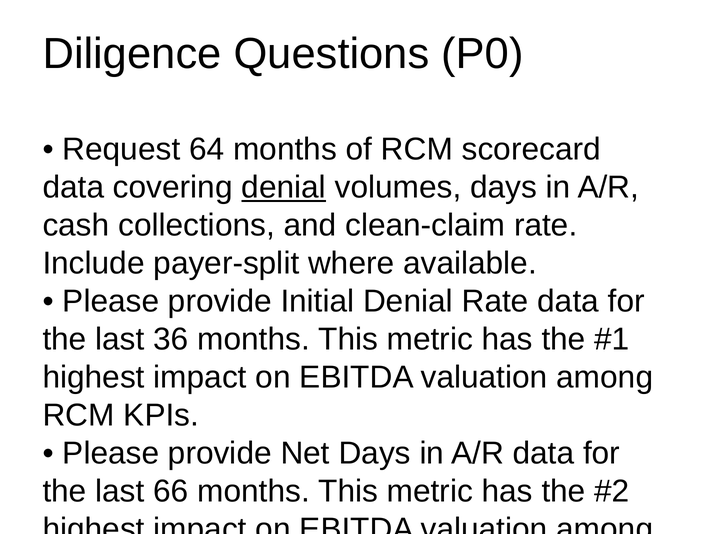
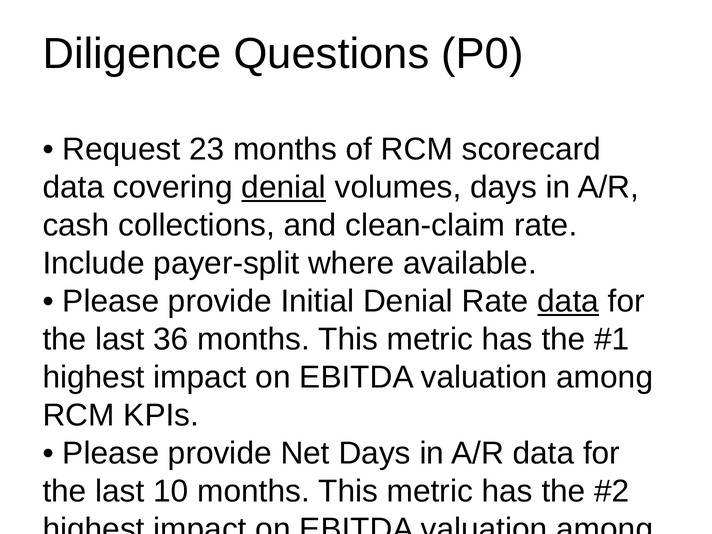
64: 64 -> 23
data at (568, 301) underline: none -> present
66: 66 -> 10
